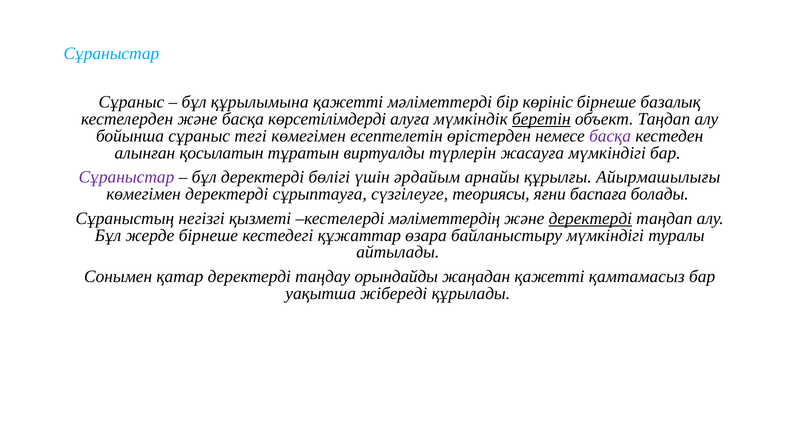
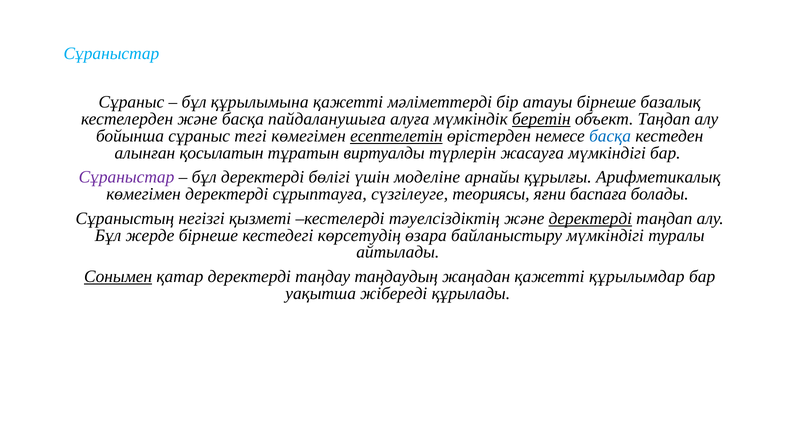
көрініс: көрініс -> атауы
көрсетілімдерді: көрсетілімдерді -> пайдаланушыға
есептелетін underline: none -> present
басқа at (610, 136) colour: purple -> blue
әрдайым: әрдайым -> моделіне
Айырмашылығы: Айырмашылығы -> Арифметикалық
мәліметтердің: мәліметтердің -> тәуелсіздіктің
құжаттар: құжаттар -> көрсетудің
Сонымен underline: none -> present
орындайды: орындайды -> таңдаудың
қамтамасыз: қамтамасыз -> құрылымдар
